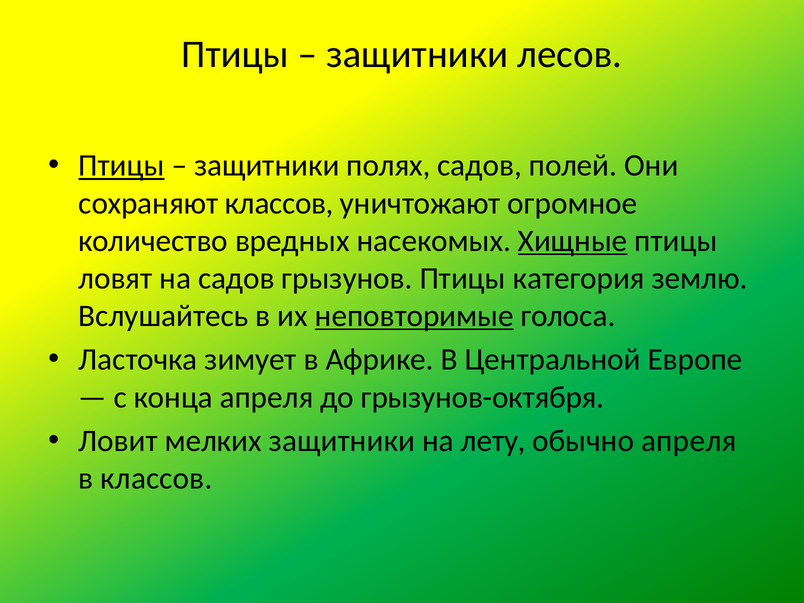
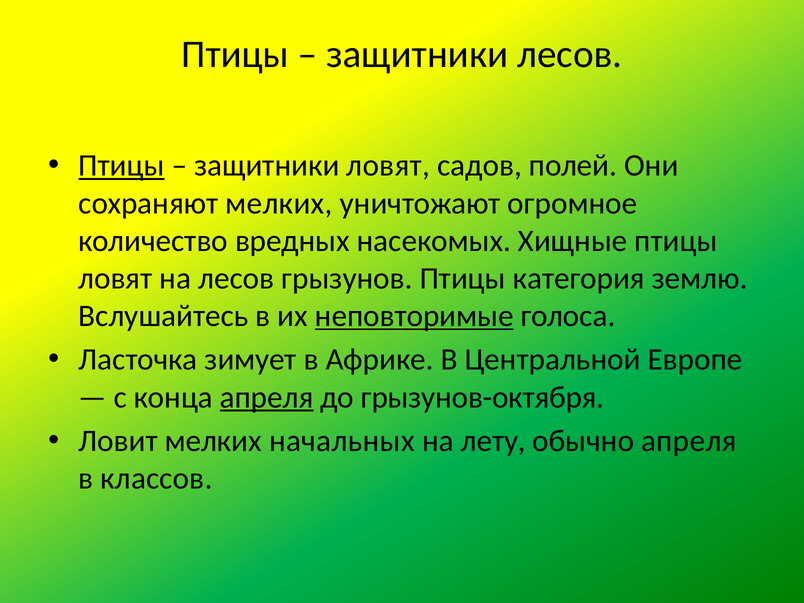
защитники полях: полях -> ловят
сохраняют классов: классов -> мелких
Хищные underline: present -> none
на садов: садов -> лесов
апреля at (267, 397) underline: none -> present
мелких защитники: защитники -> начальных
